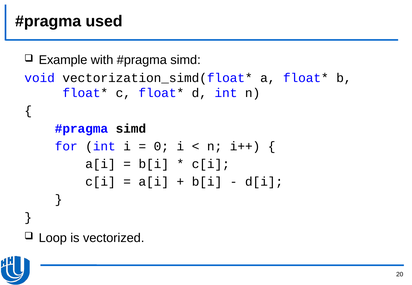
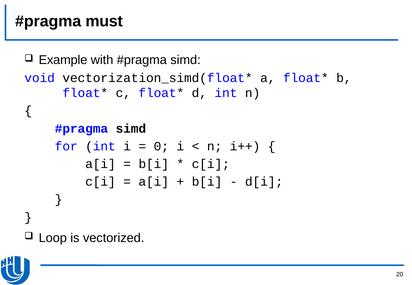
used: used -> must
